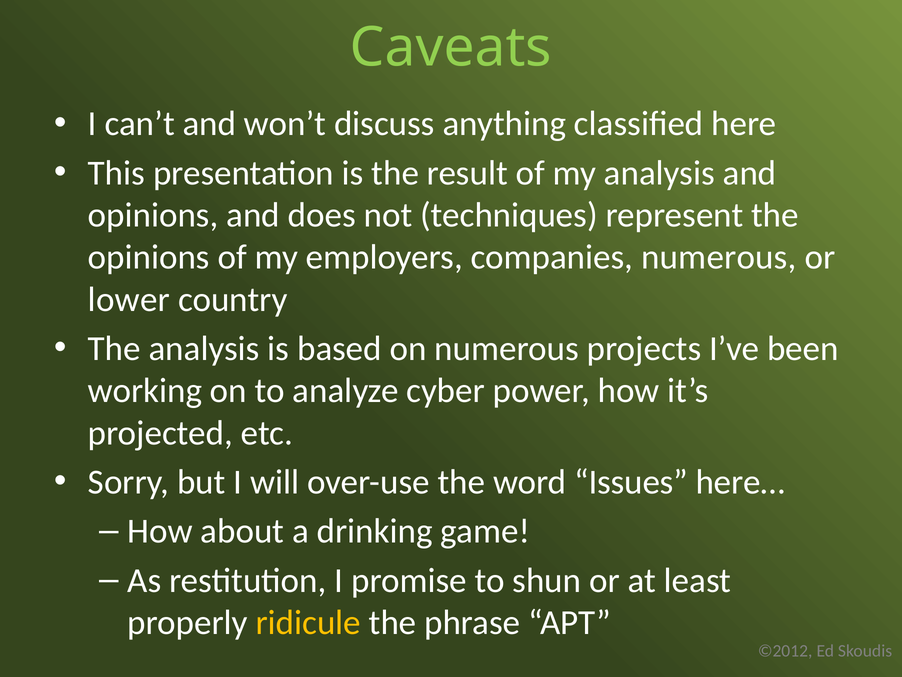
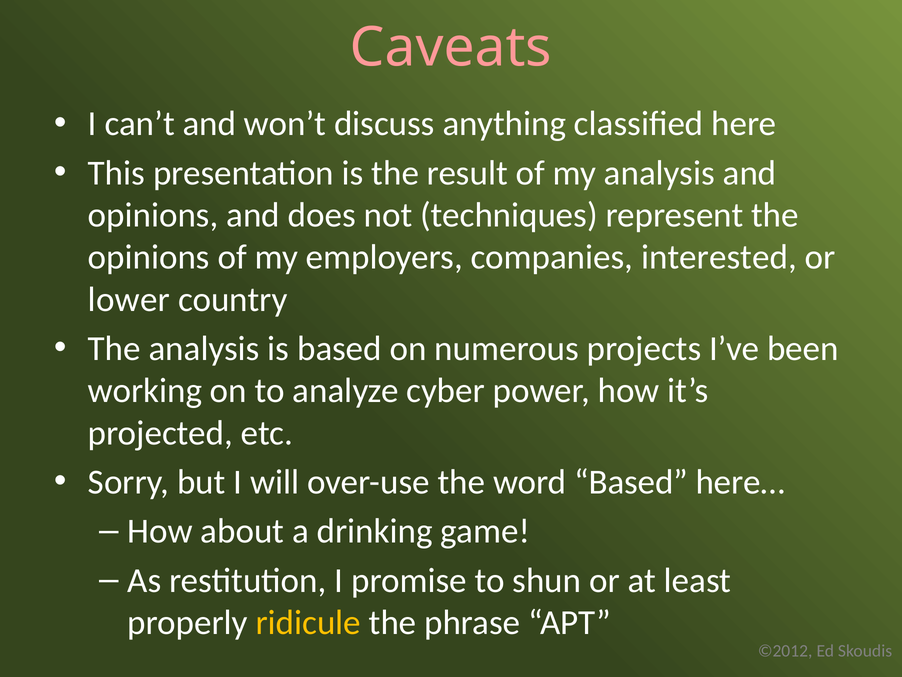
Caveats colour: light green -> pink
companies numerous: numerous -> interested
word Issues: Issues -> Based
